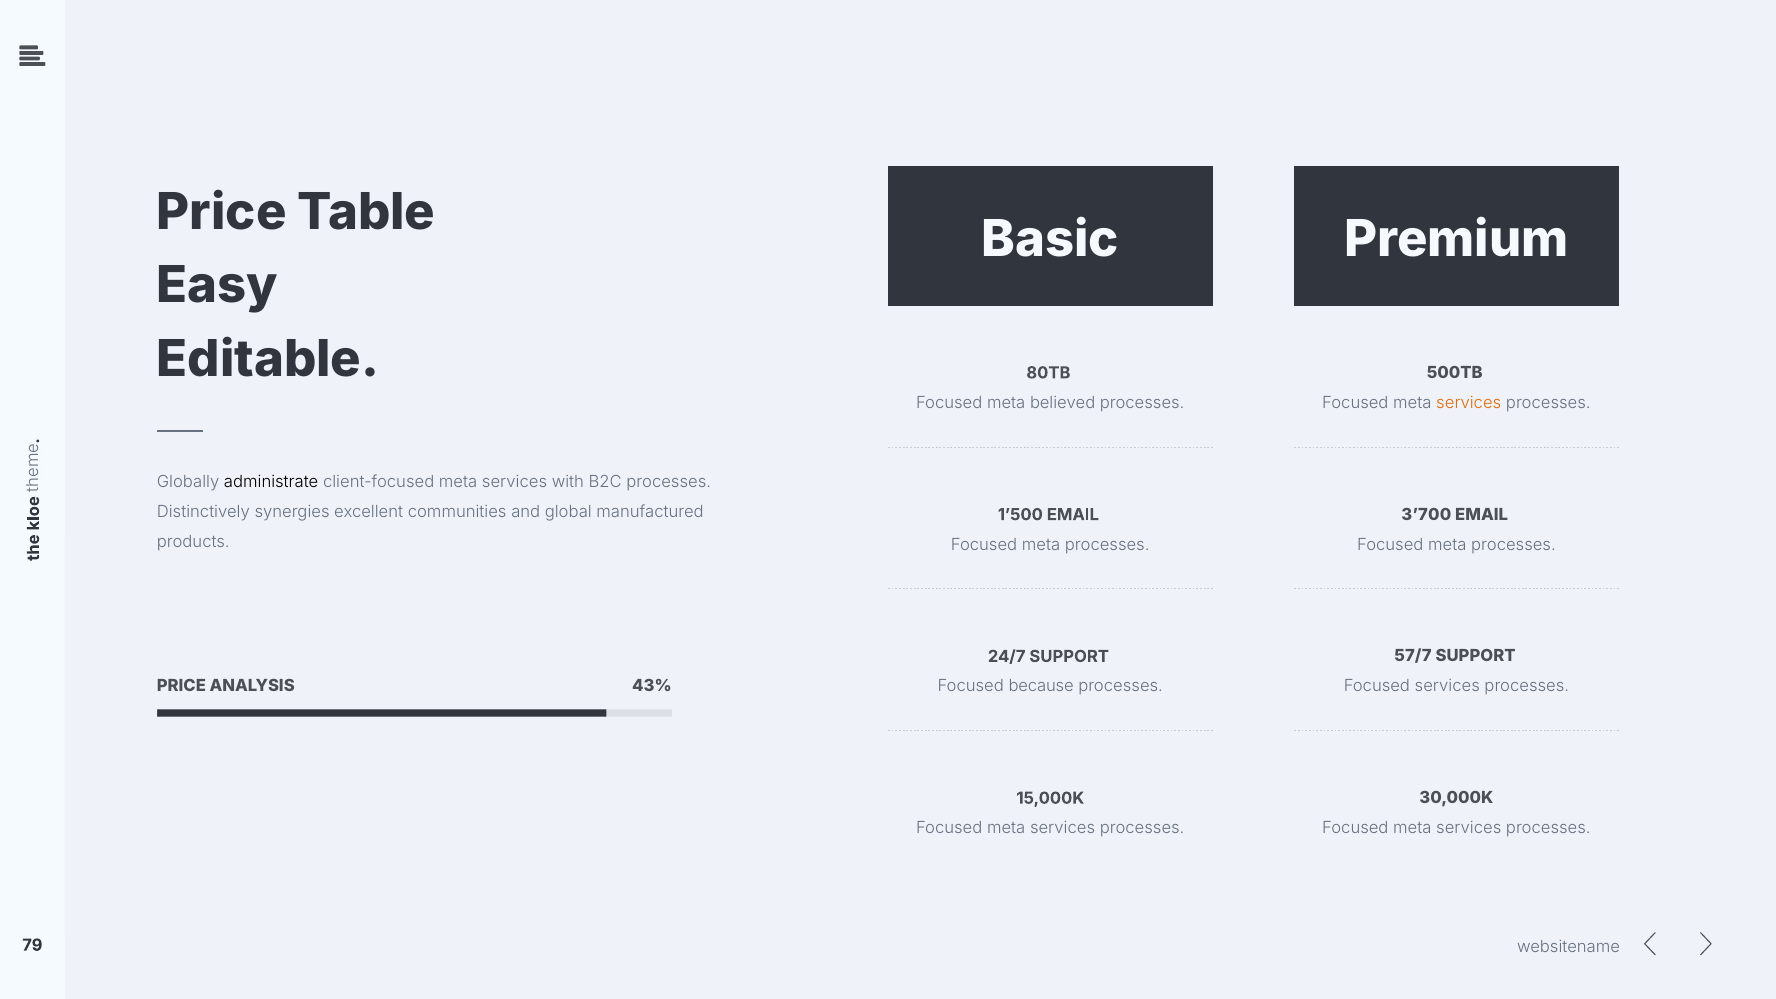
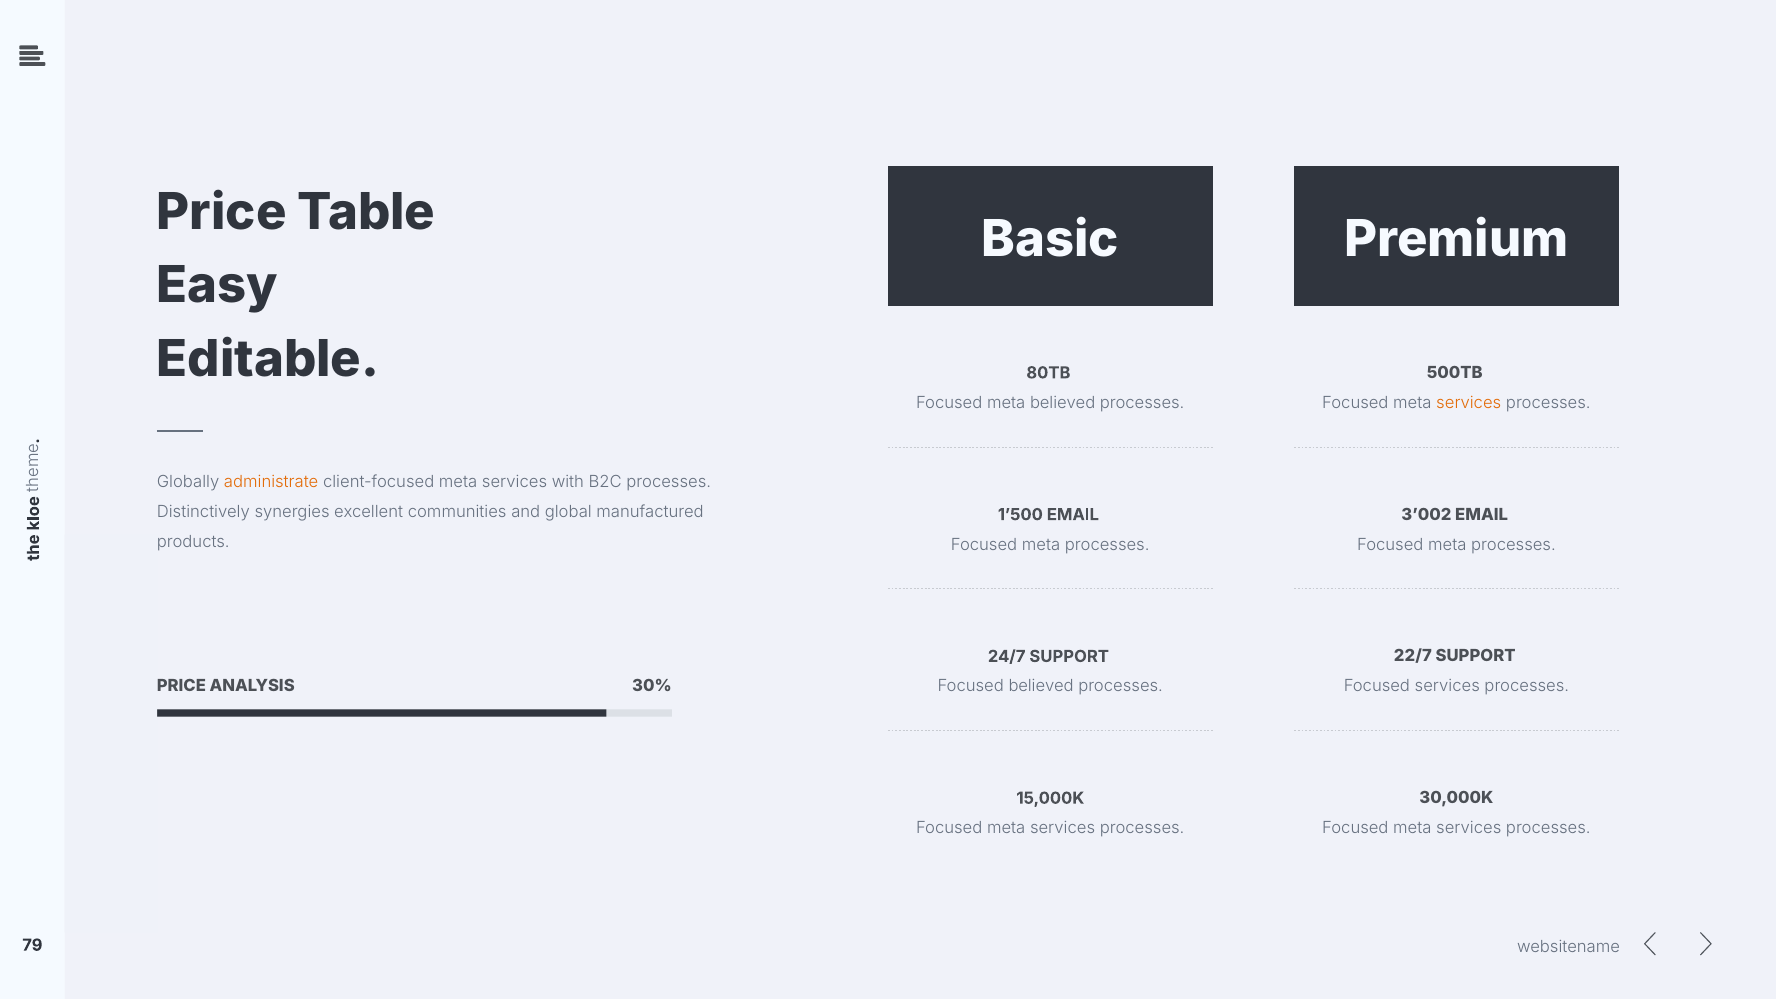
administrate colour: black -> orange
3’700: 3’700 -> 3’002
57/7: 57/7 -> 22/7
43%: 43% -> 30%
Focused because: because -> believed
